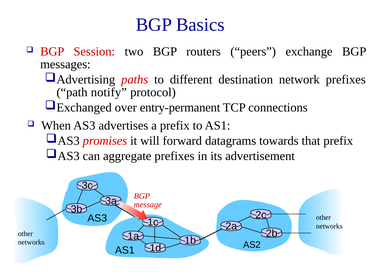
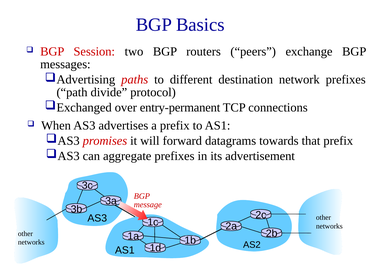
notify: notify -> divide
